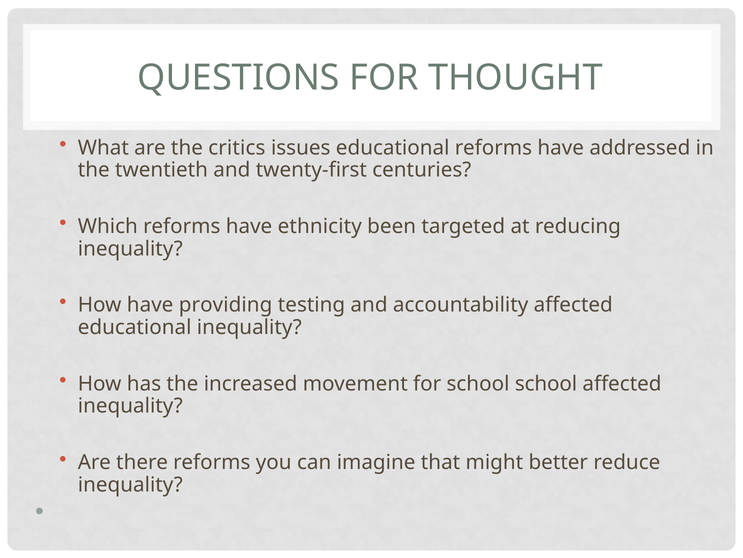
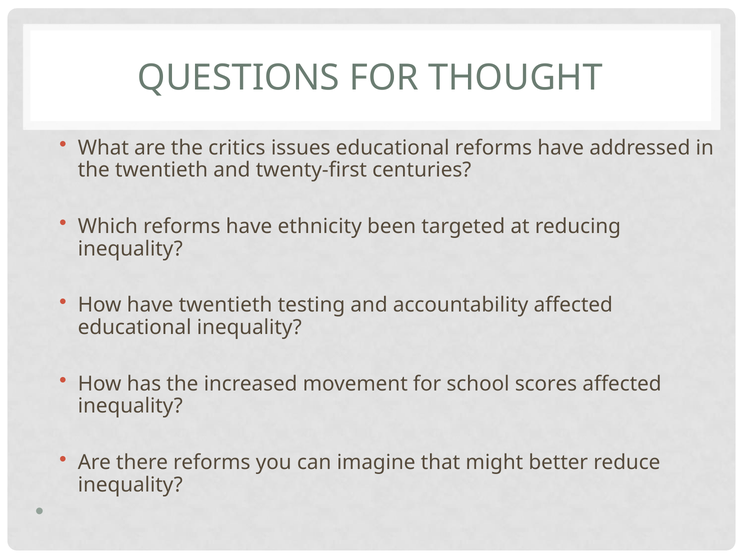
have providing: providing -> twentieth
school school: school -> scores
